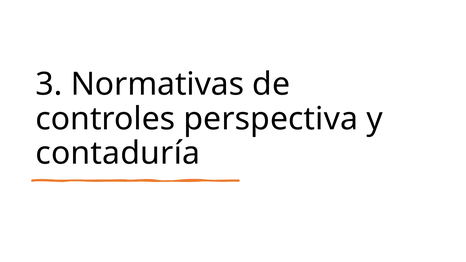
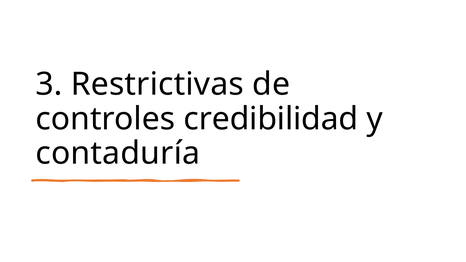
Normativas: Normativas -> Restrictivas
perspectiva: perspectiva -> credibilidad
